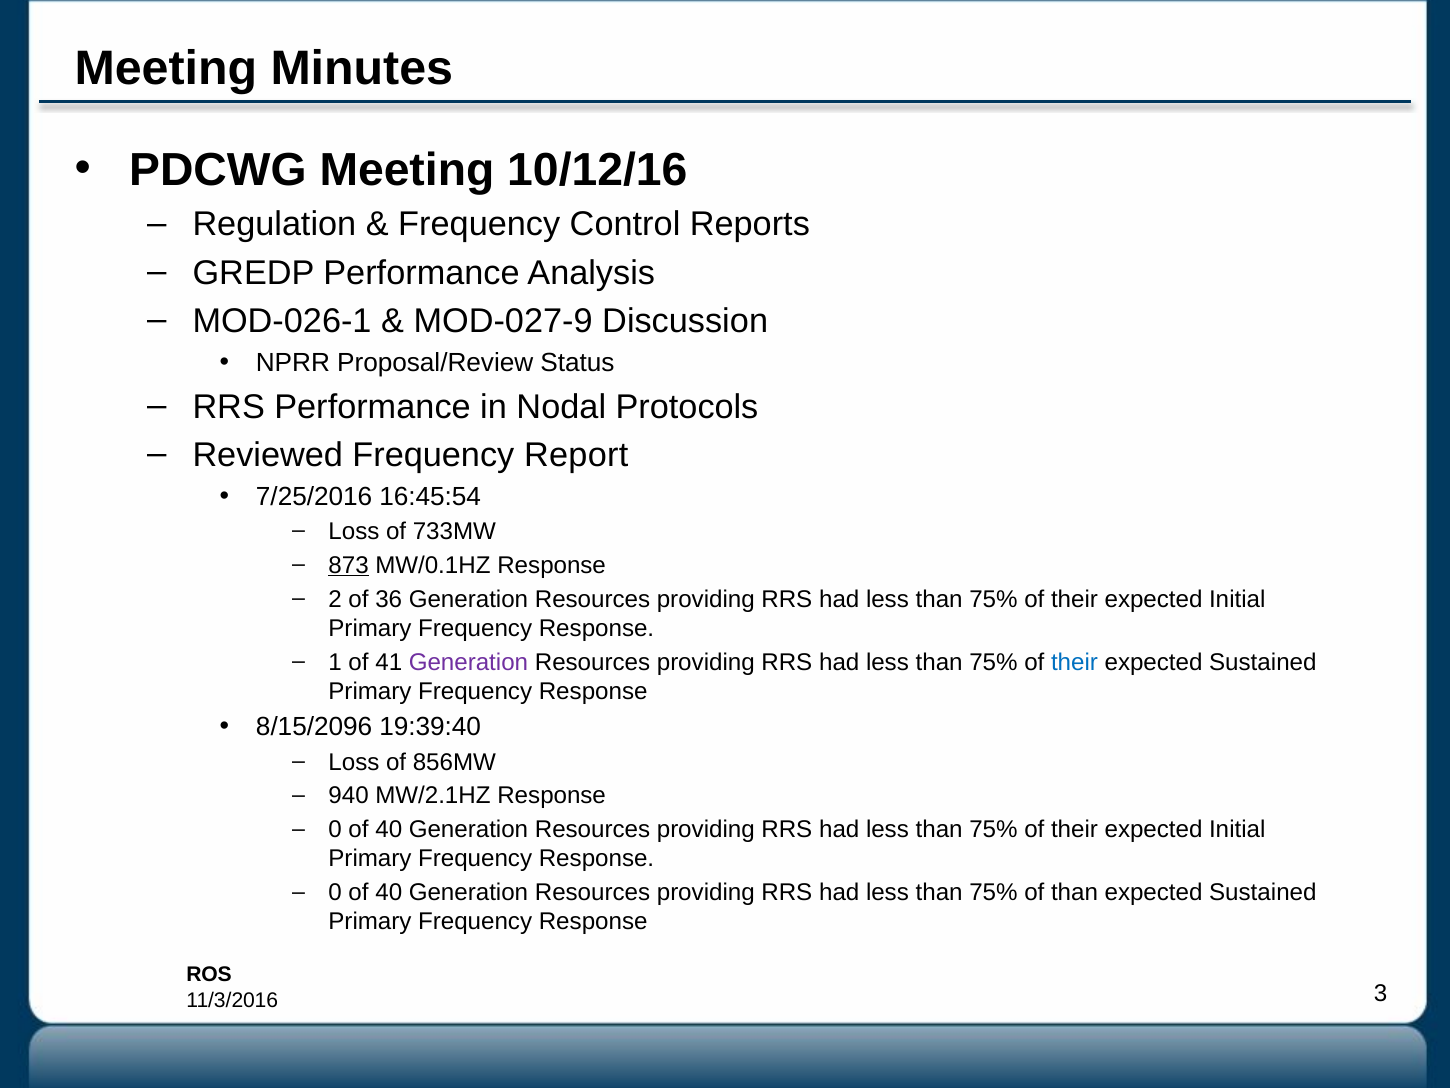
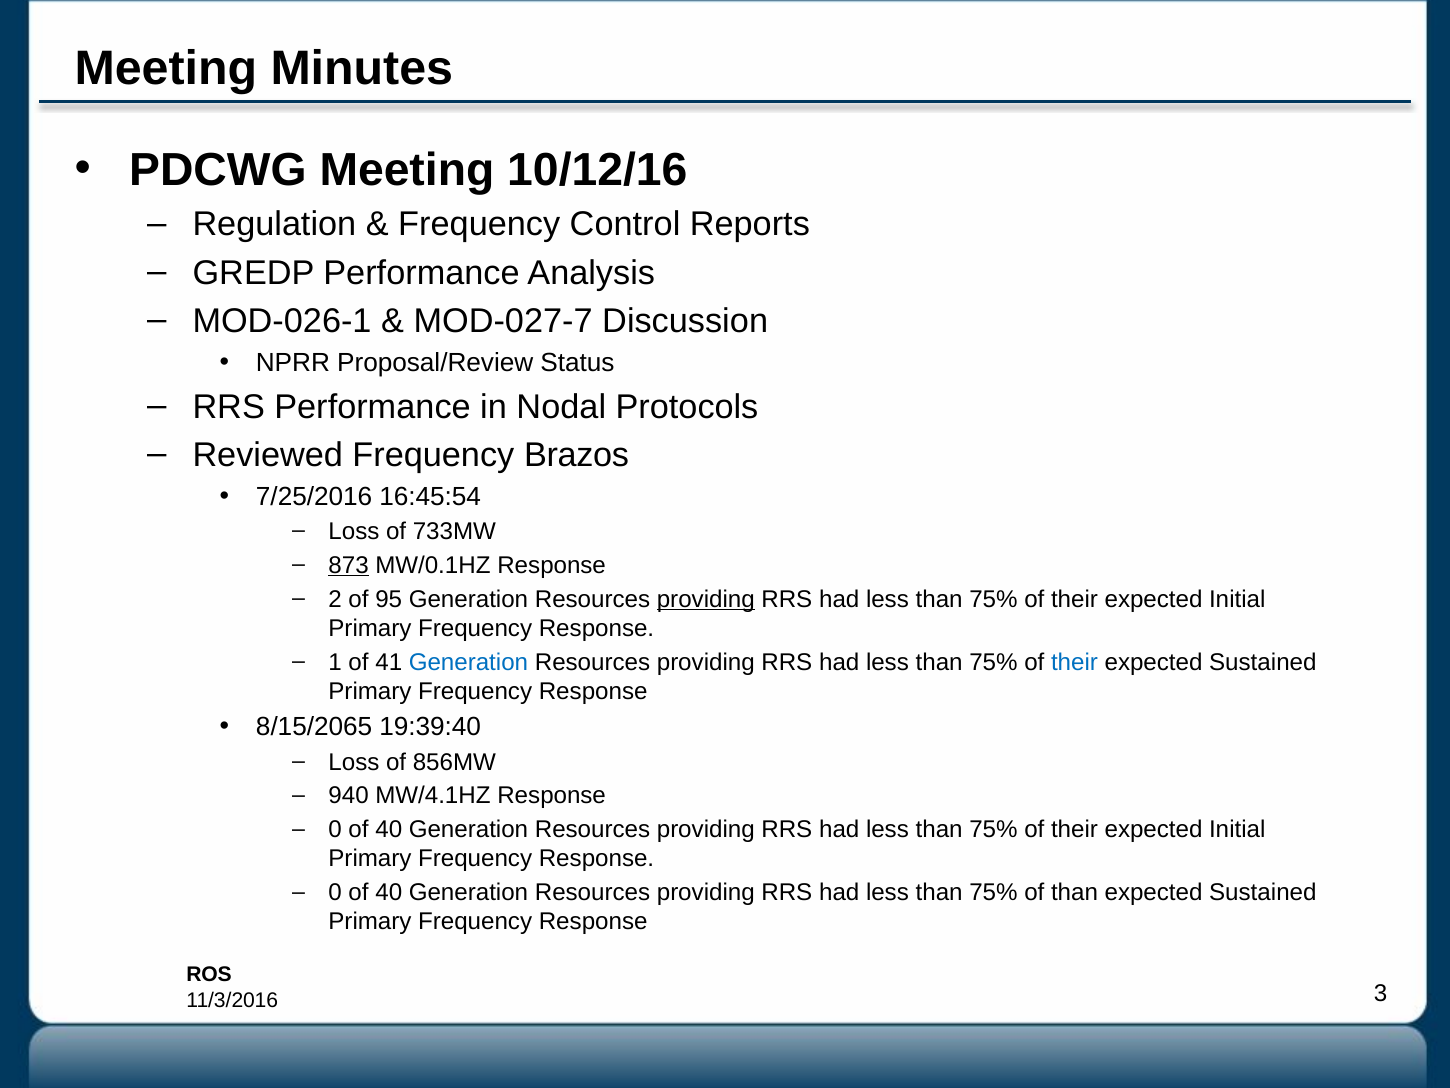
MOD-027-9: MOD-027-9 -> MOD-027-7
Report: Report -> Brazos
36: 36 -> 95
providing at (706, 599) underline: none -> present
Generation at (468, 662) colour: purple -> blue
8/15/2096: 8/15/2096 -> 8/15/2065
MW/2.1HZ: MW/2.1HZ -> MW/4.1HZ
